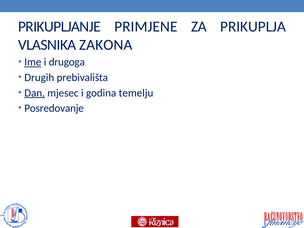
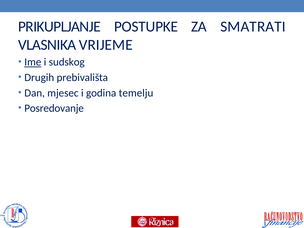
PRIMJENE: PRIMJENE -> POSTUPKE
PRIKUPLJA: PRIKUPLJA -> SMATRATI
ZAKONA: ZAKONA -> VRIJEME
drugoga: drugoga -> sudskog
Dan underline: present -> none
